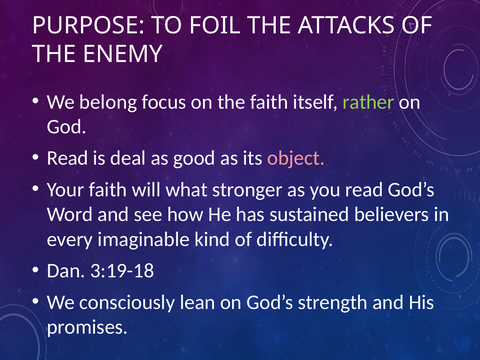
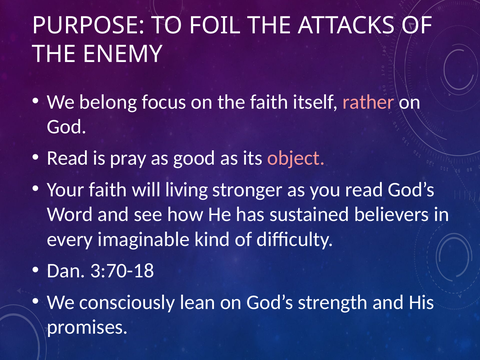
rather colour: light green -> pink
deal: deal -> pray
what: what -> living
3:19-18: 3:19-18 -> 3:70-18
